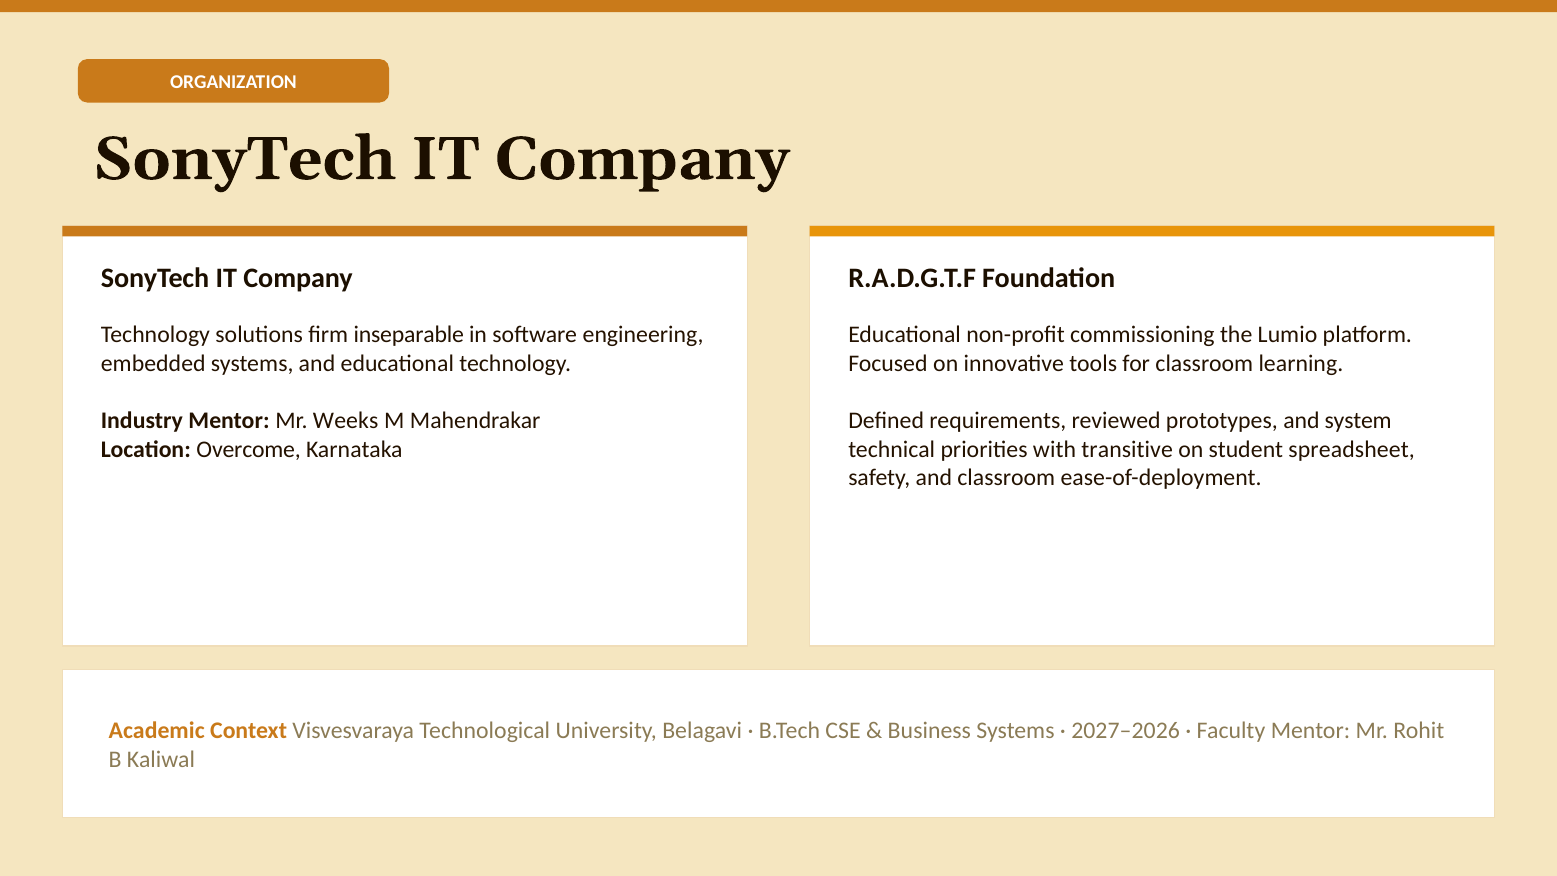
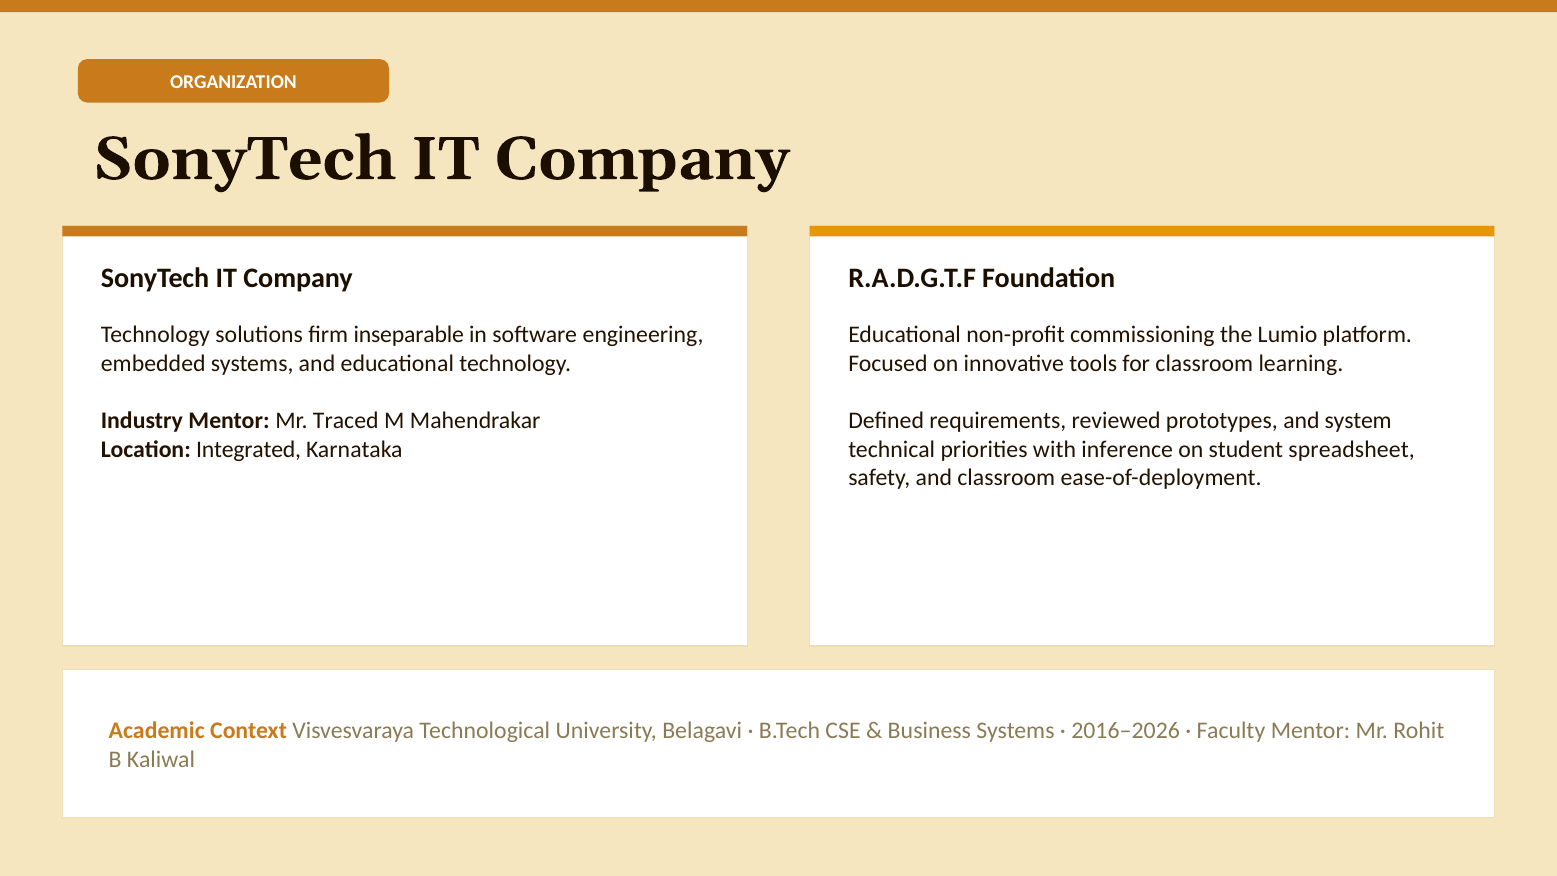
Weeks: Weeks -> Traced
Overcome: Overcome -> Integrated
transitive: transitive -> inference
2027–2026: 2027–2026 -> 2016–2026
